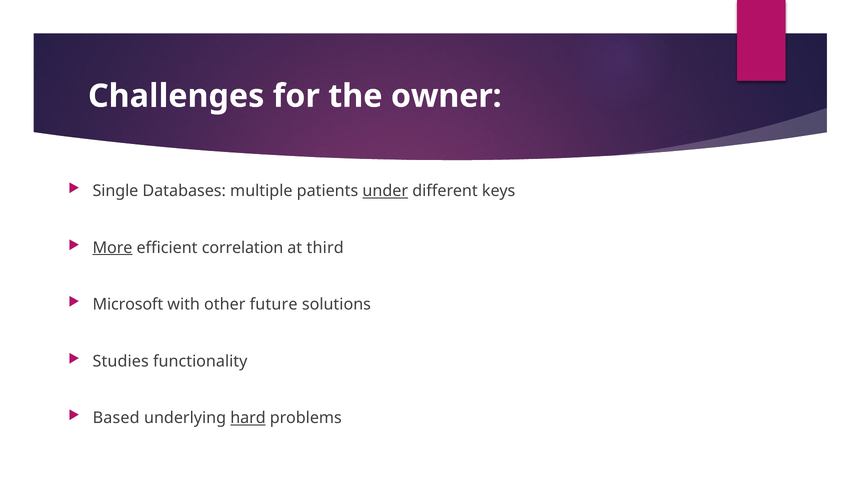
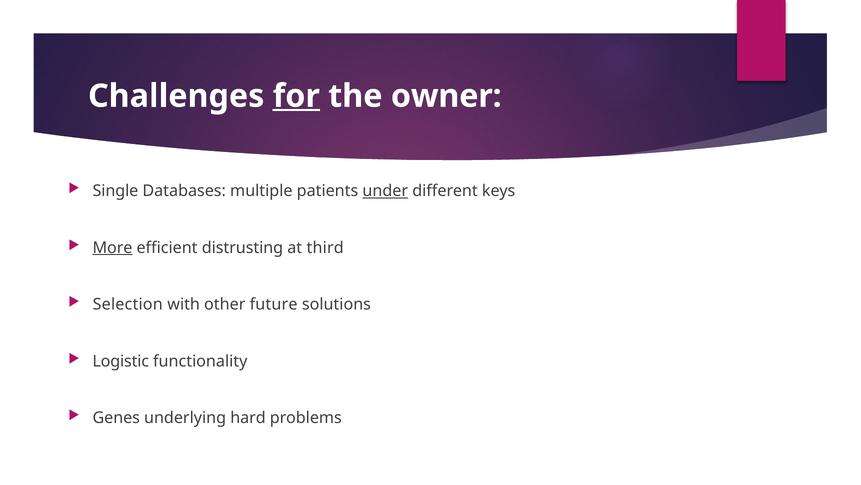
for underline: none -> present
correlation: correlation -> distrusting
Microsoft: Microsoft -> Selection
Studies: Studies -> Logistic
Based: Based -> Genes
hard underline: present -> none
